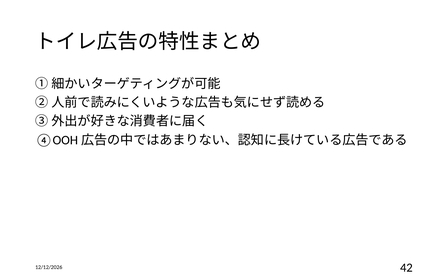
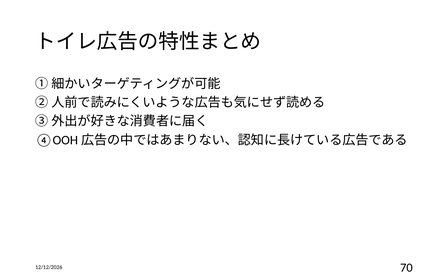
42: 42 -> 70
